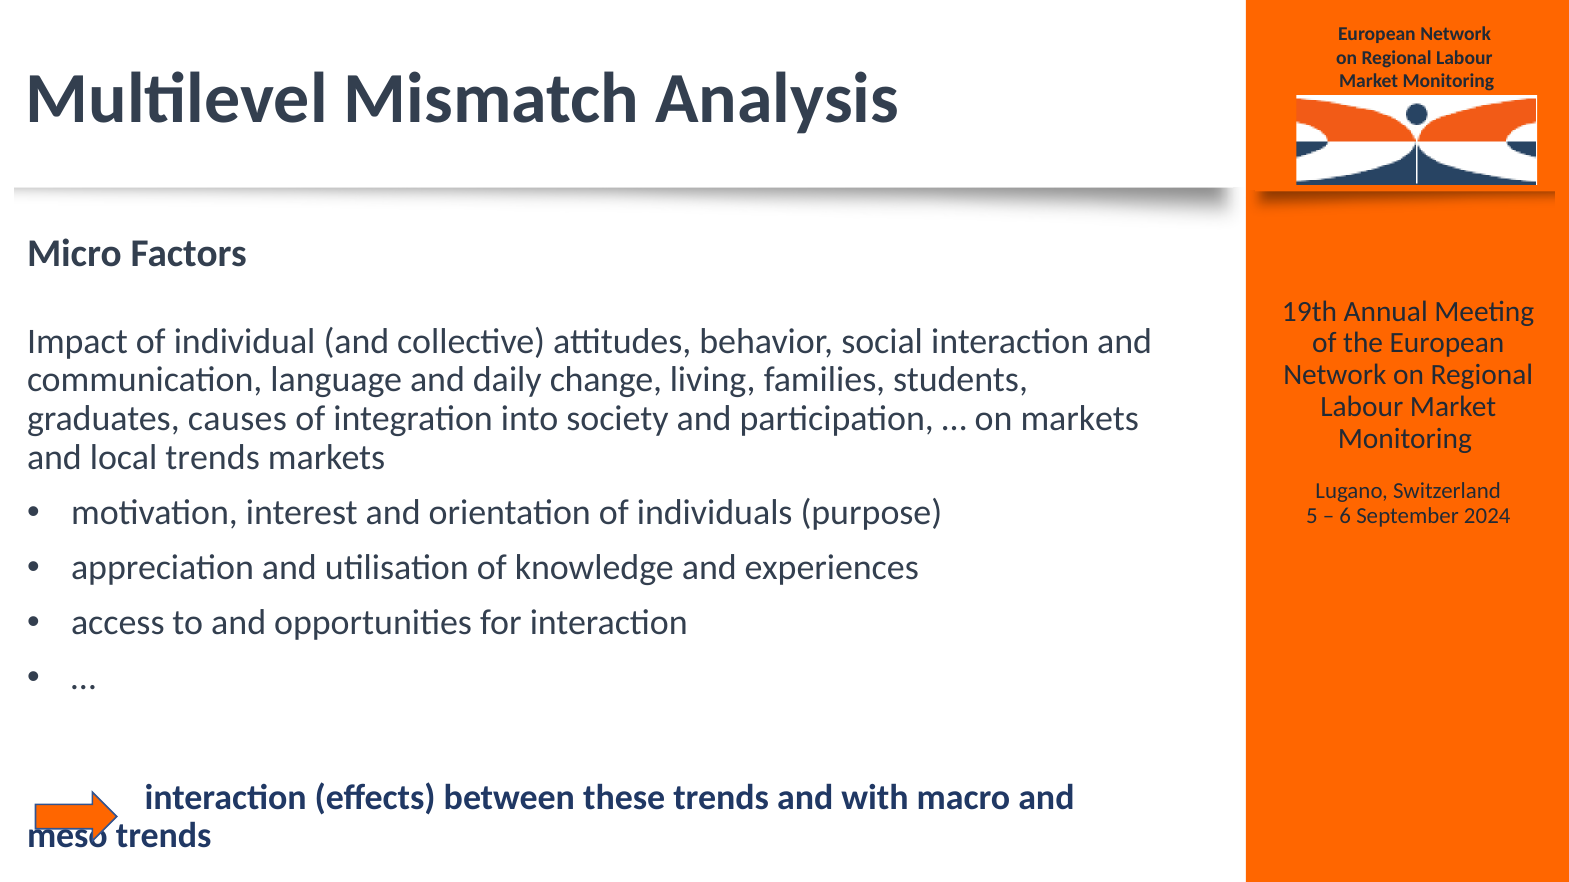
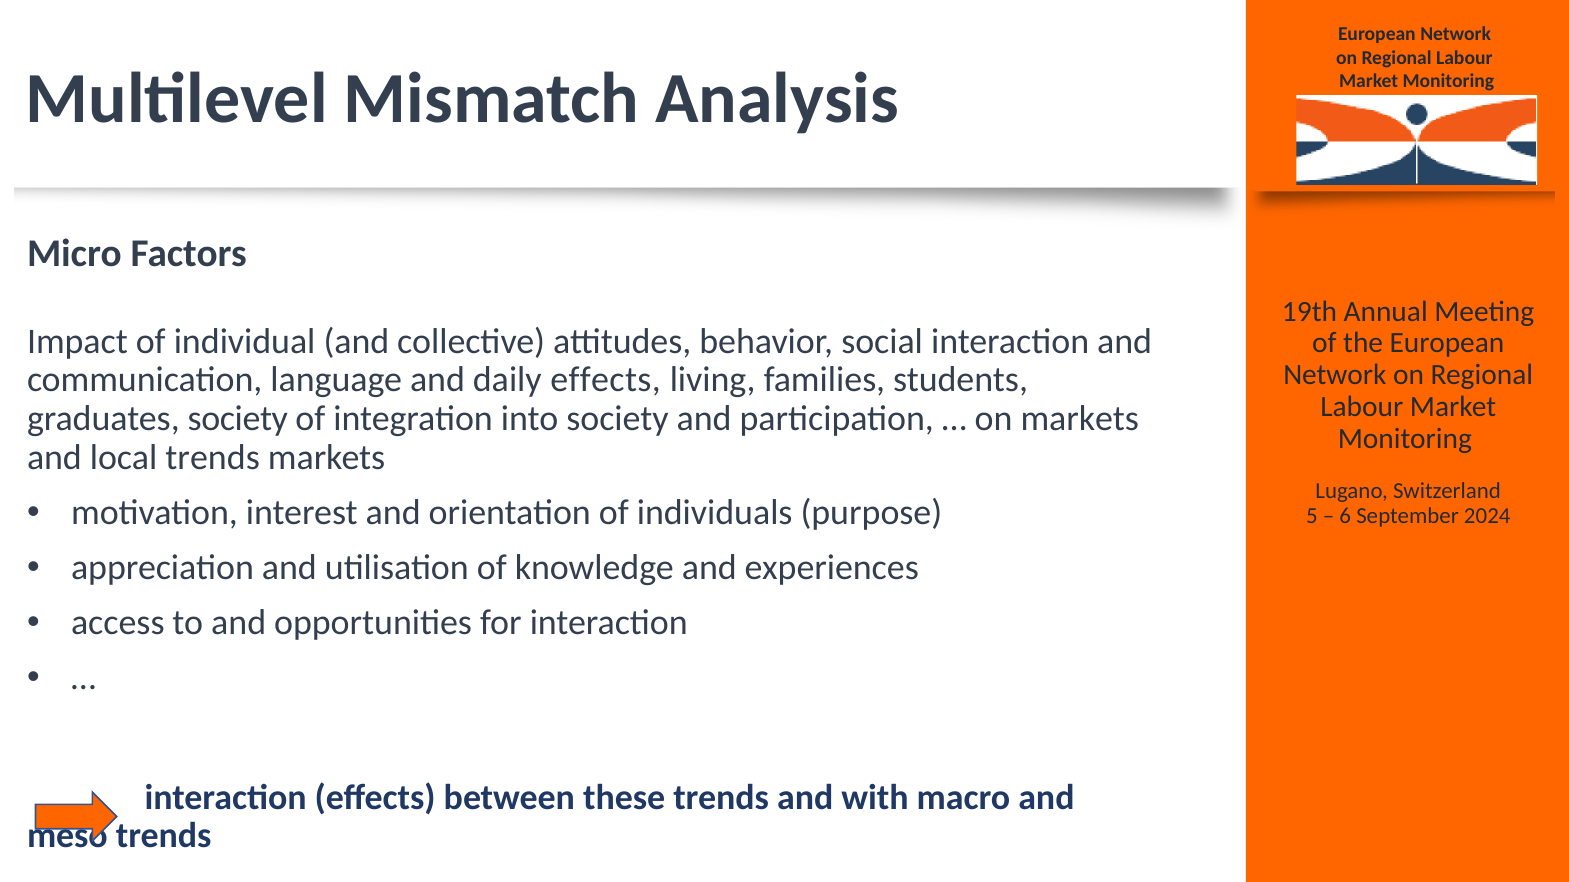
daily change: change -> effects
graduates causes: causes -> society
